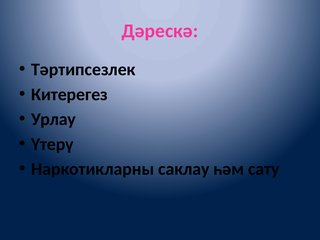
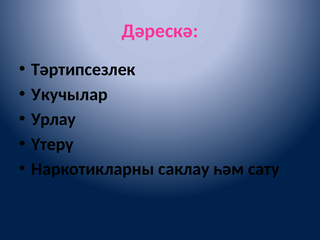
Китерегез: Китерегез -> Укучылар
